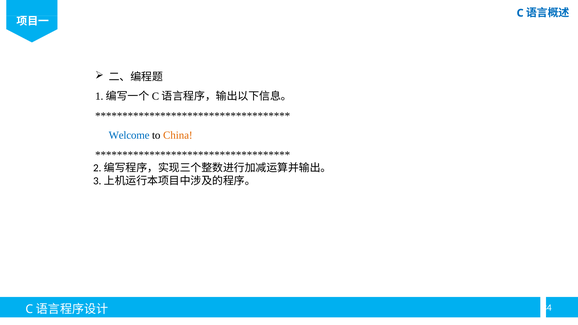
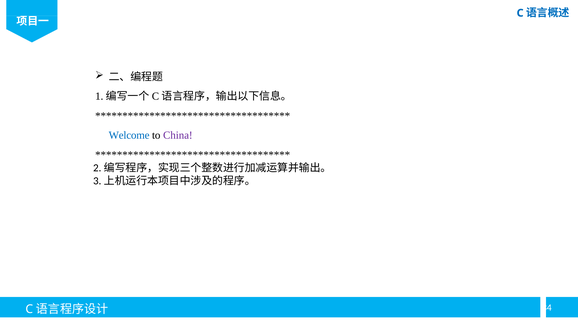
China colour: orange -> purple
